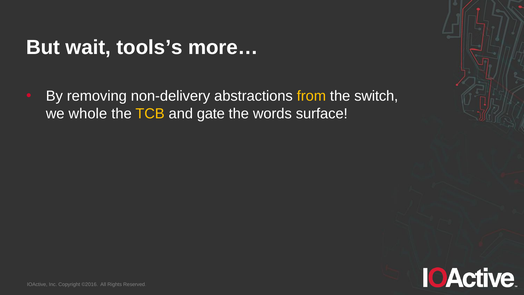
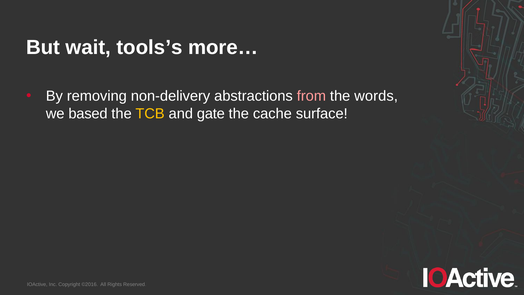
from colour: yellow -> pink
switch: switch -> words
whole: whole -> based
words: words -> cache
